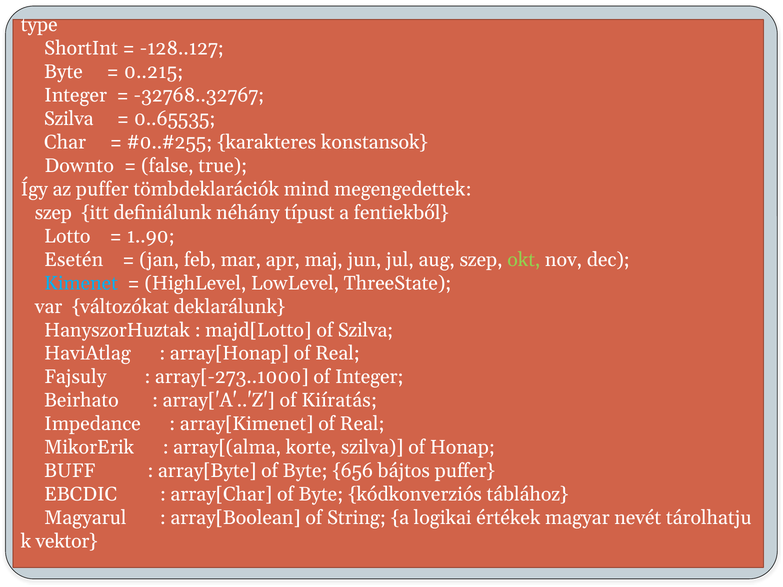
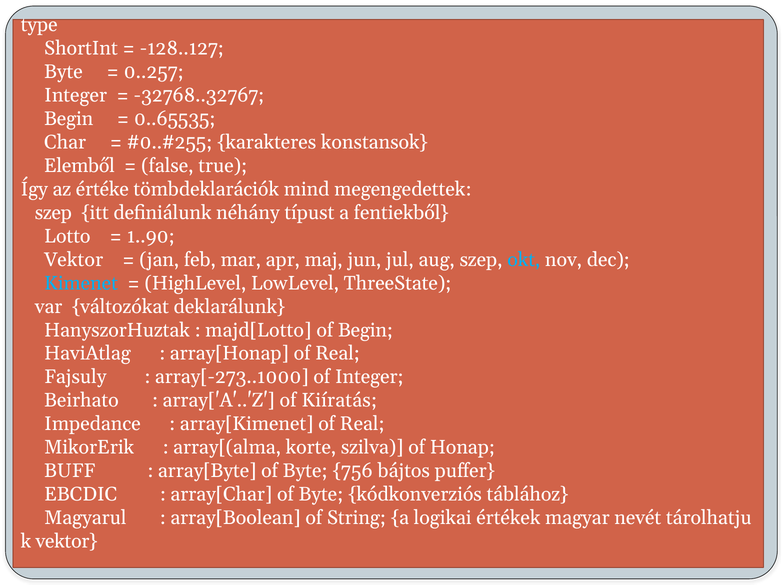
0..215: 0..215 -> 0..257
Szilva at (69, 119): Szilva -> Begin
Downto at (79, 166): Downto -> Elemből
az puffer: puffer -> értéke
Esetén at (74, 260): Esetén -> Vektor
okt colour: light green -> light blue
of Szilva: Szilva -> Begin
656: 656 -> 756
